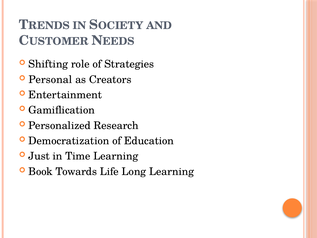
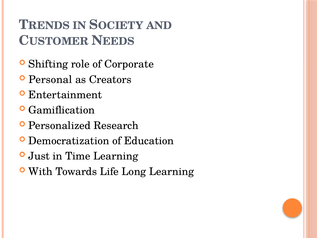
Strategies: Strategies -> Corporate
Book: Book -> With
